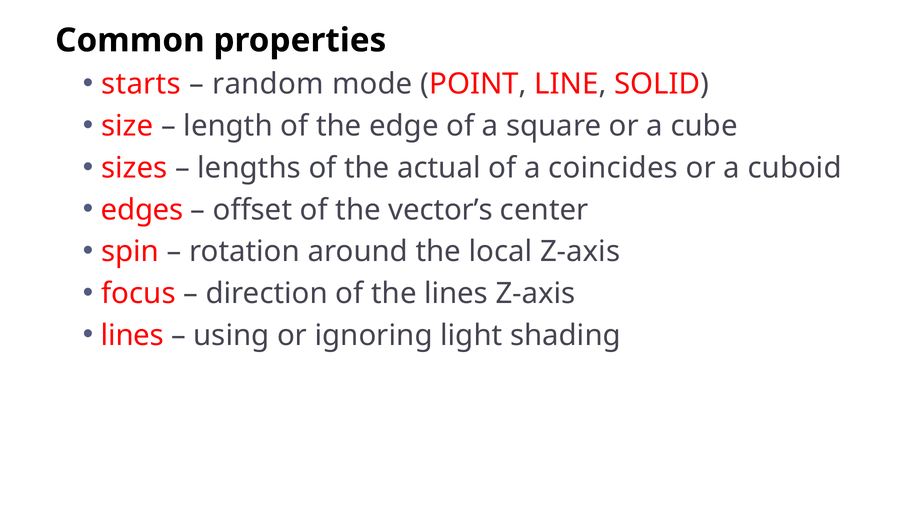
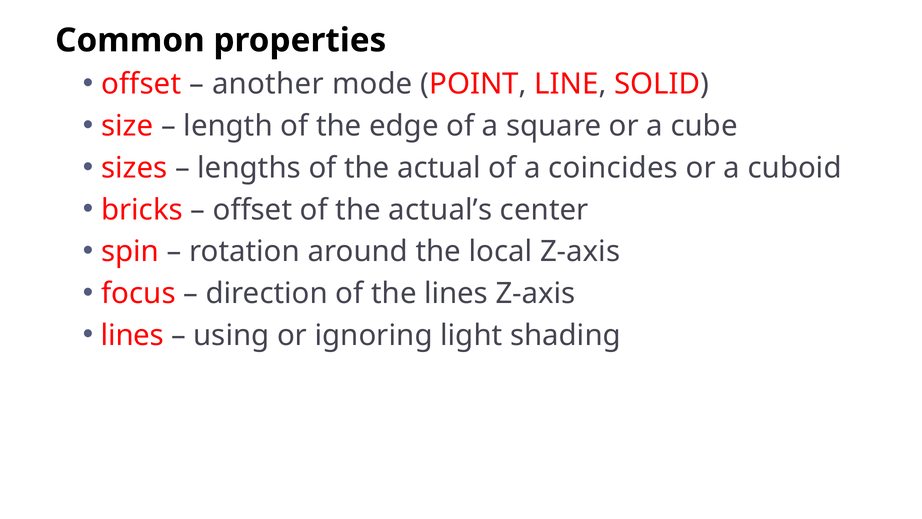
starts at (141, 84): starts -> offset
random: random -> another
edges: edges -> bricks
vector’s: vector’s -> actual’s
